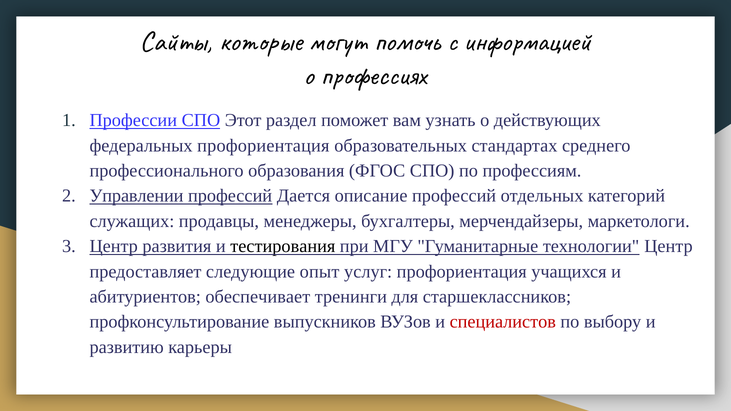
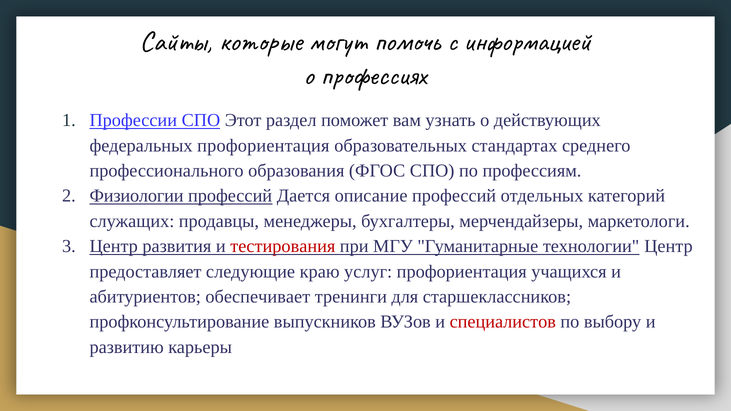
Управлении: Управлении -> Физиологии
тестирования colour: black -> red
опыт: опыт -> краю
